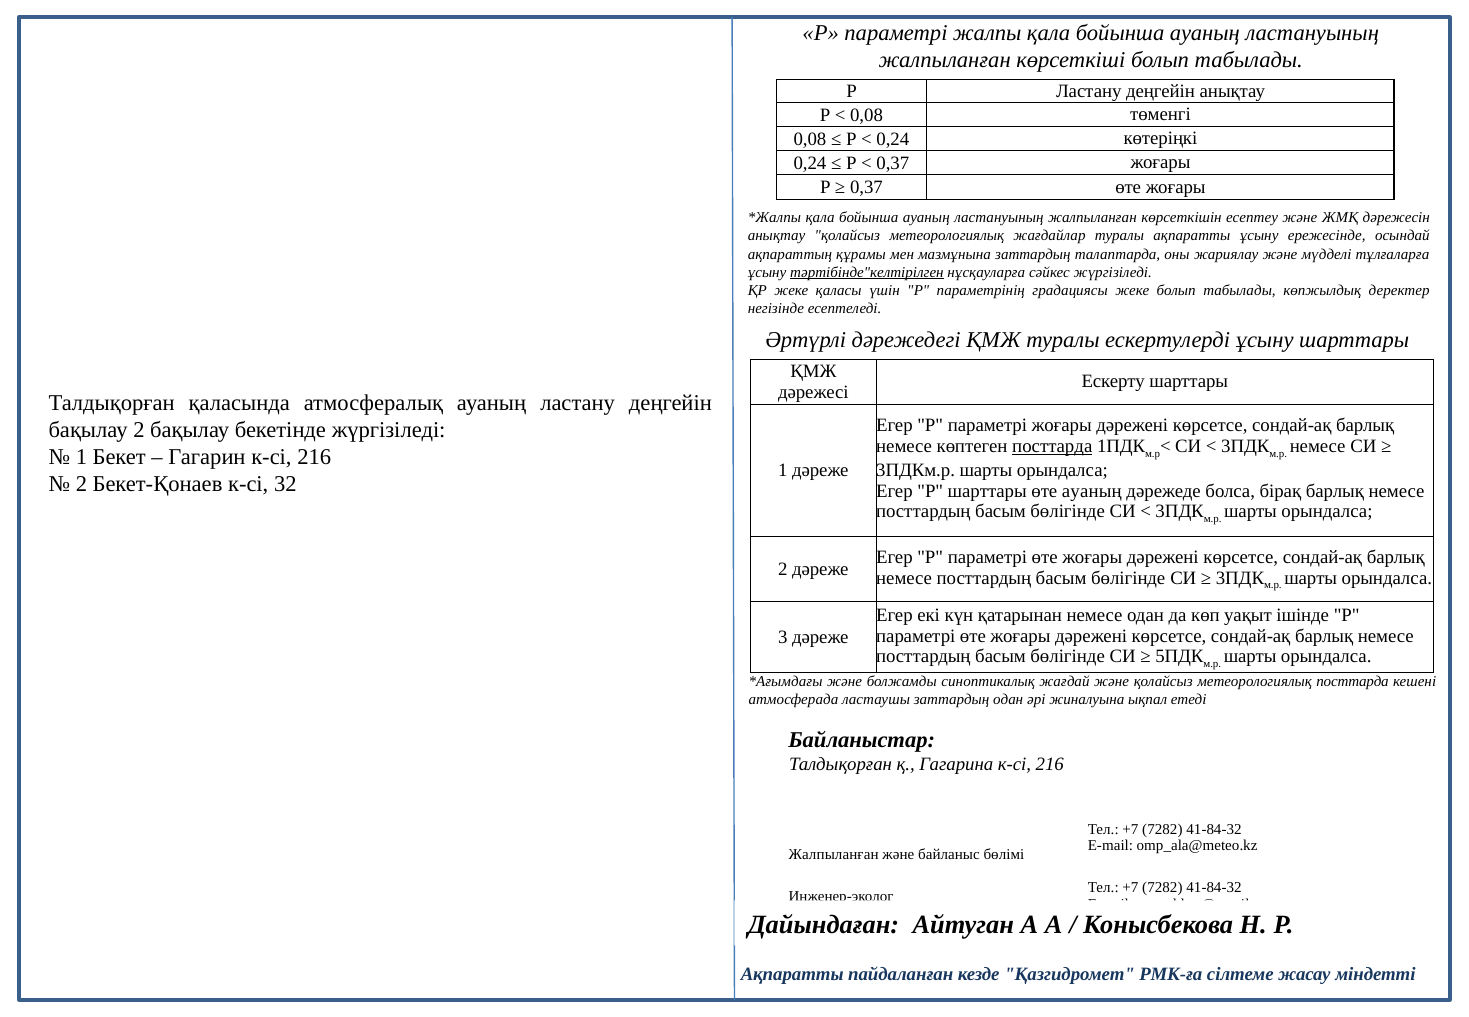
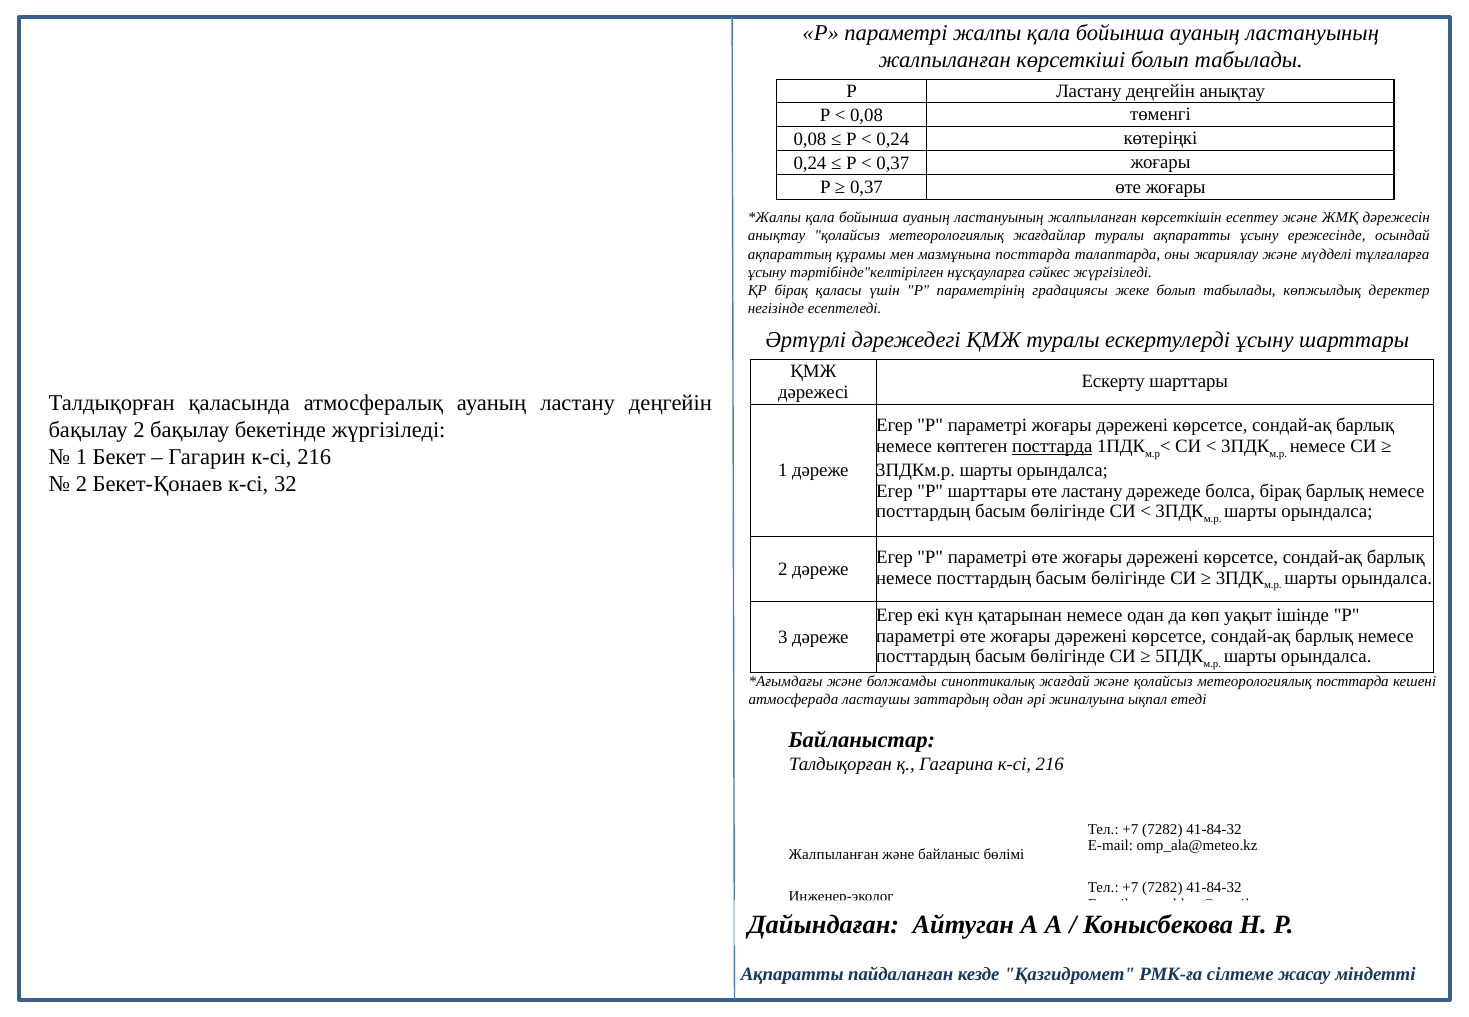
мазмұнына заттардың: заттардың -> посттарда
тәртібінде"келтірілген underline: present -> none
ҚР жеке: жеке -> бірақ
өте ауаның: ауаның -> ластану
